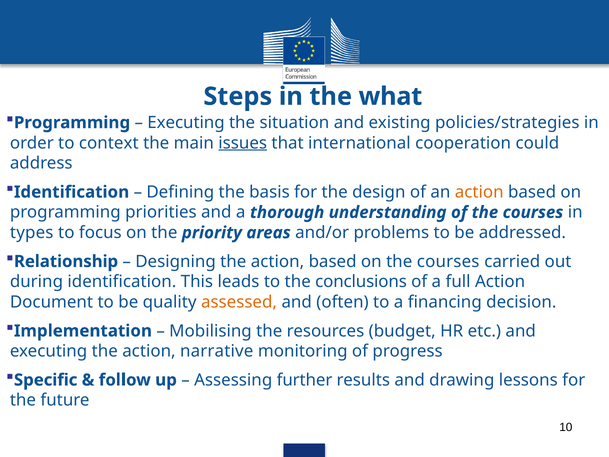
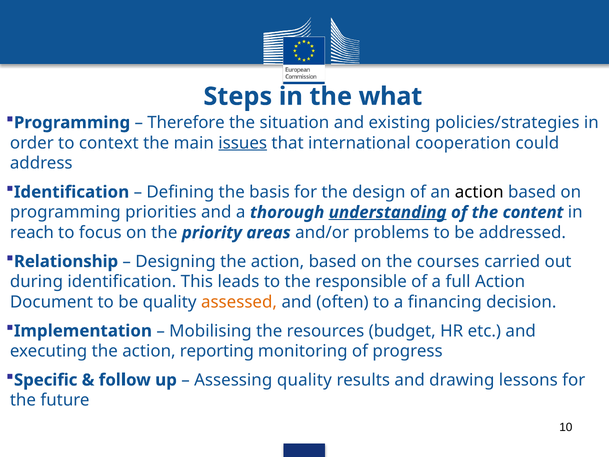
Executing at (186, 123): Executing -> Therefore
action at (479, 192) colour: orange -> black
understanding underline: none -> present
of the courses: courses -> content
types: types -> reach
conclusions: conclusions -> responsible
narrative: narrative -> reporting
Assessing further: further -> quality
